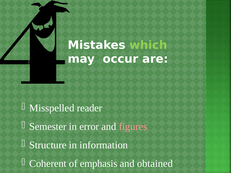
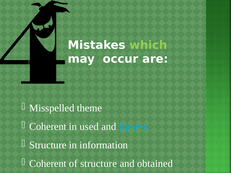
reader: reader -> theme
Semester at (48, 127): Semester -> Coherent
error: error -> used
figures colour: pink -> light blue
of emphasis: emphasis -> structure
